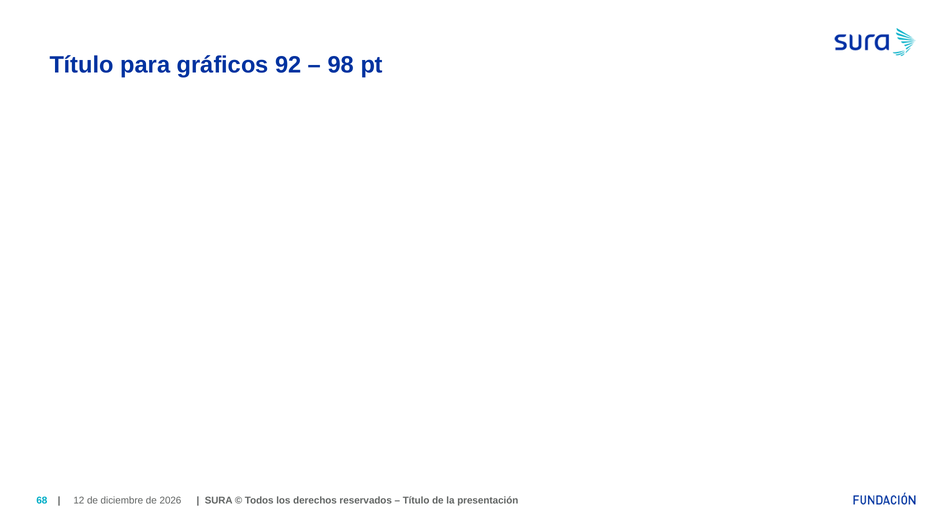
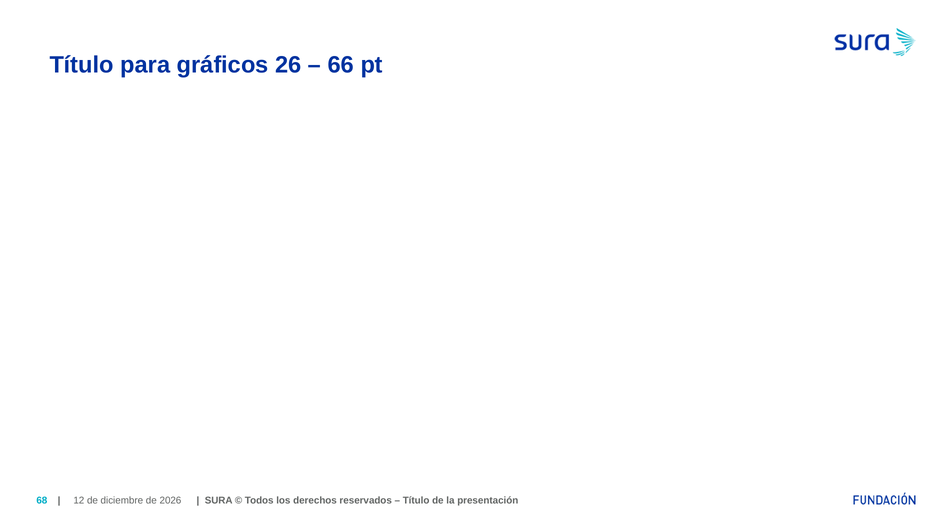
92: 92 -> 26
98: 98 -> 66
